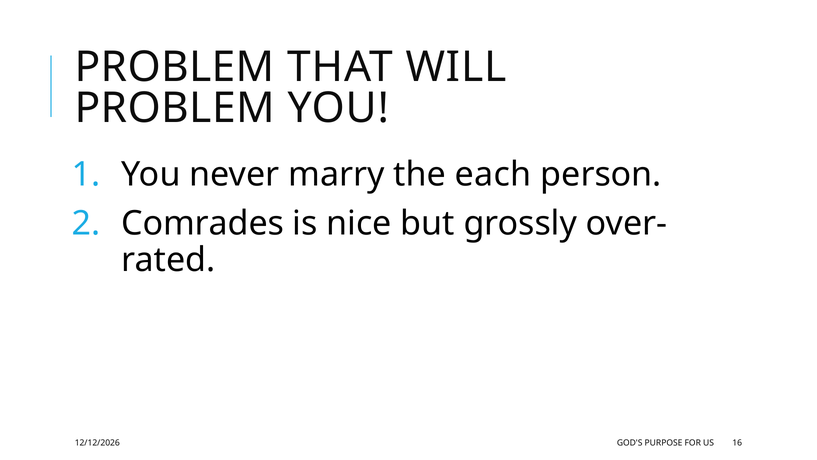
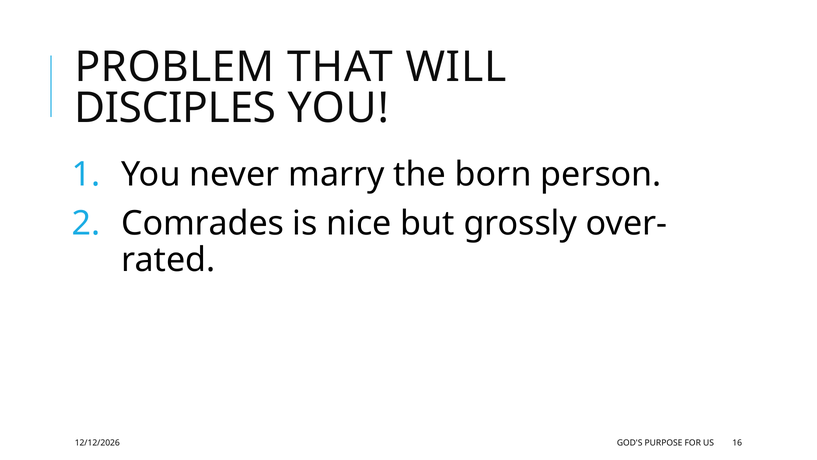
PROBLEM at (175, 108): PROBLEM -> DISCIPLES
each: each -> born
